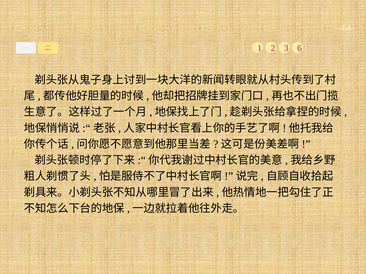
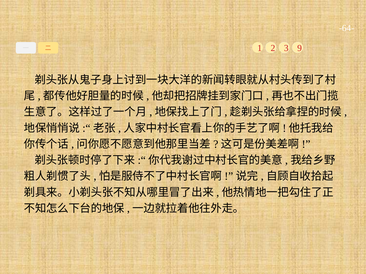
6: 6 -> 9
